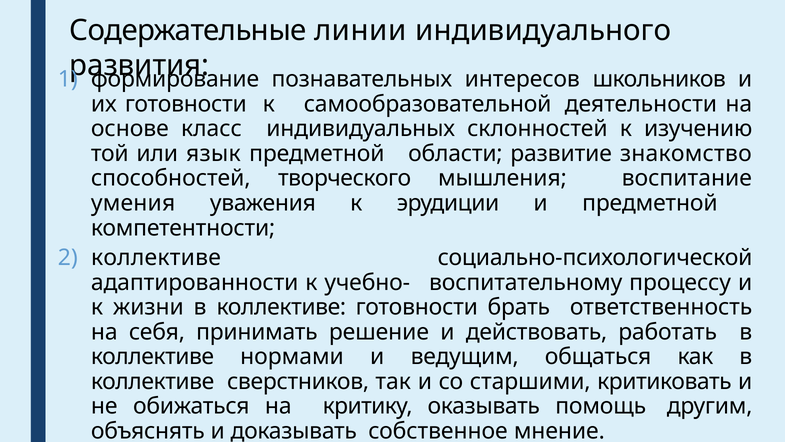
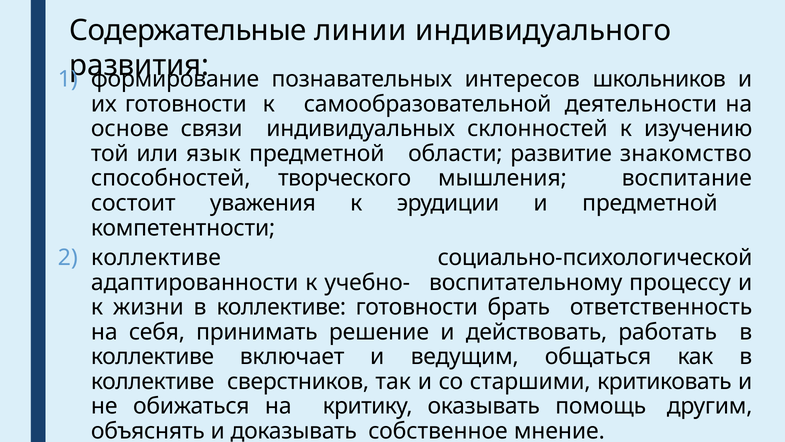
класс: класс -> связи
умения: умения -> состоит
нормами: нормами -> включает
